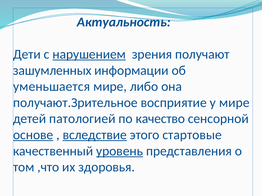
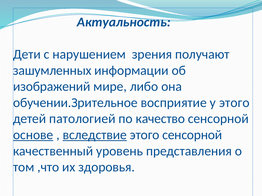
нарушением underline: present -> none
уменьшается: уменьшается -> изображений
получают.Зрительное: получают.Зрительное -> обучении.Зрительное
у мире: мире -> этого
этого стартовые: стартовые -> сенсорной
уровень underline: present -> none
